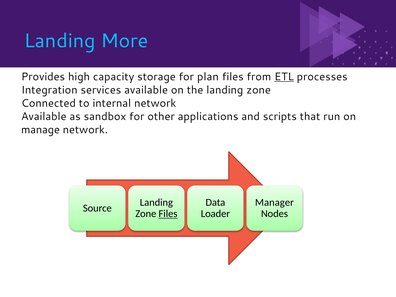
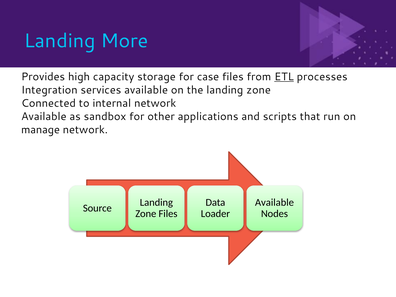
plan: plan -> case
Manager at (274, 202): Manager -> Available
Files at (168, 214) underline: present -> none
